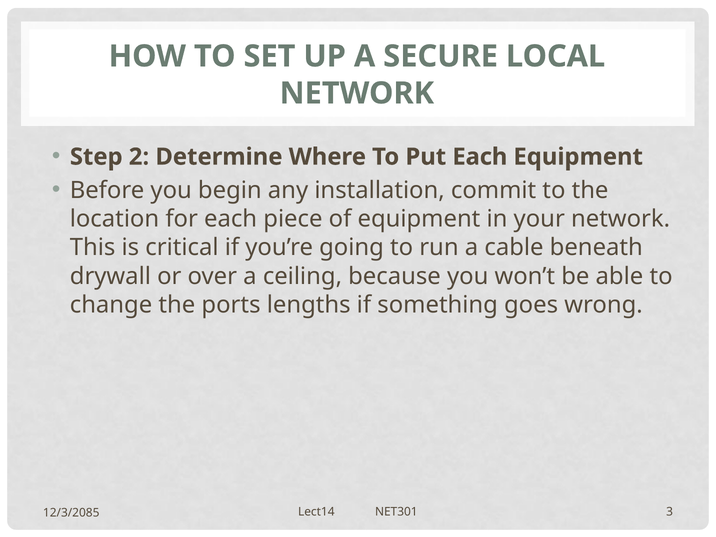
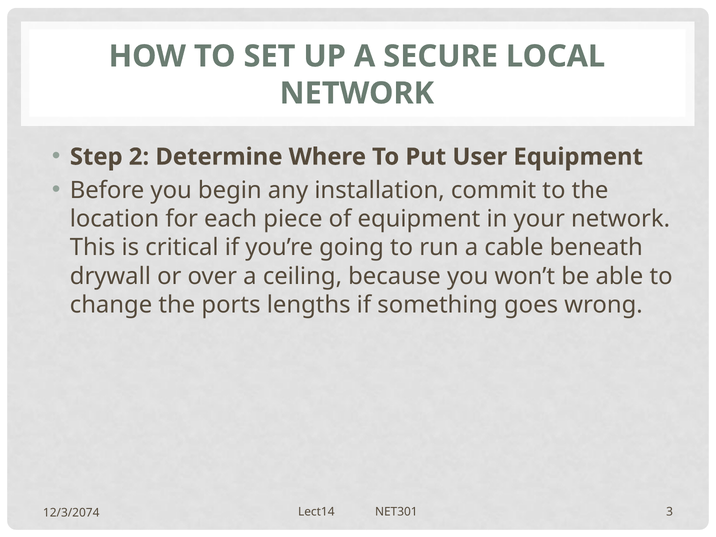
Put Each: Each -> User
12/3/2085: 12/3/2085 -> 12/3/2074
